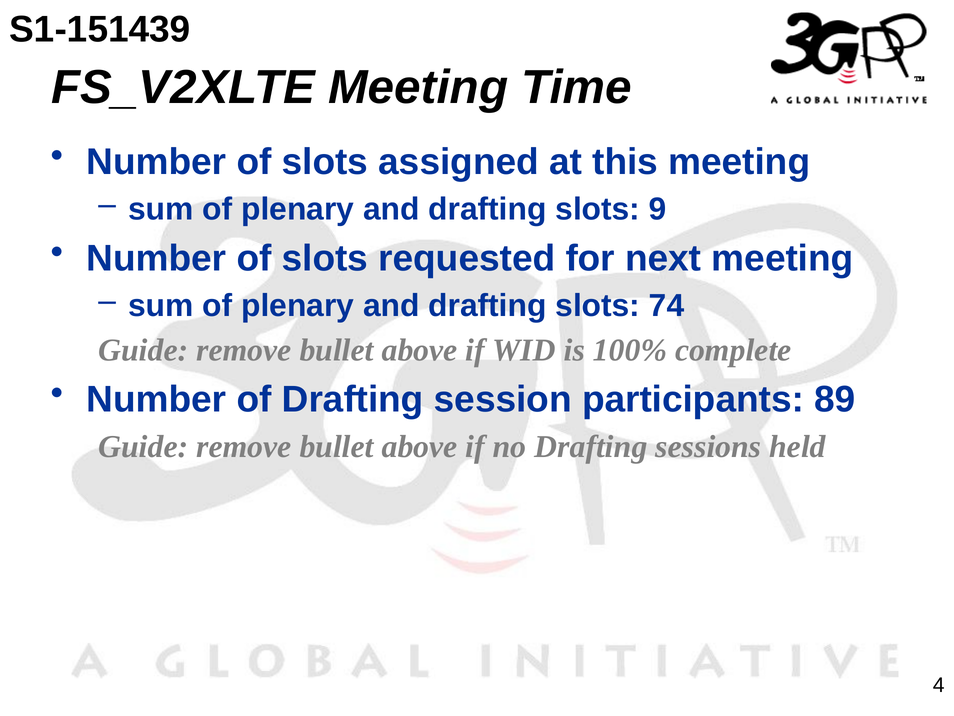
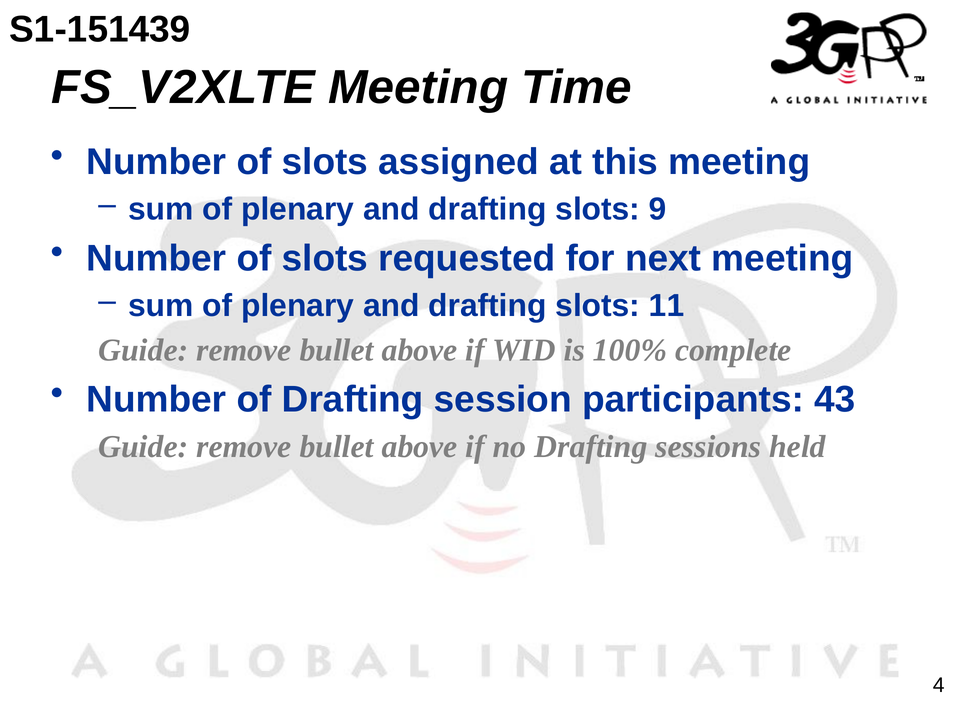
74: 74 -> 11
89: 89 -> 43
